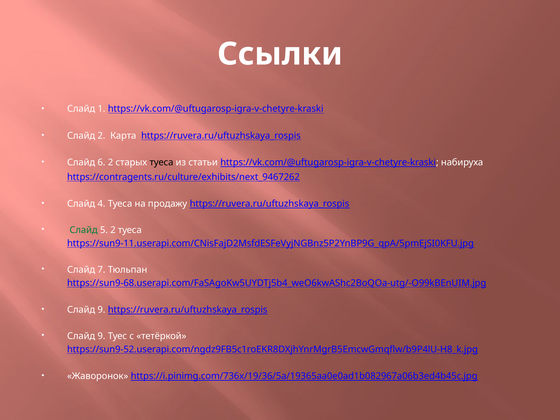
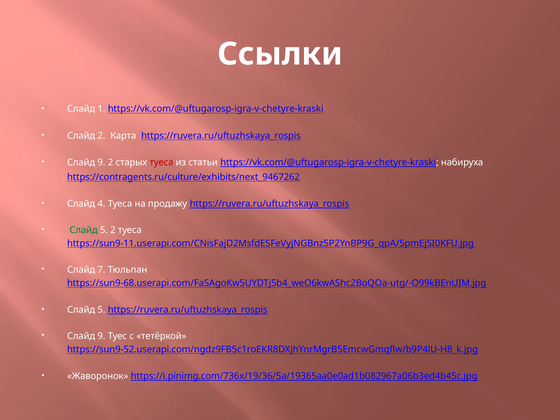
6 at (101, 162): 6 -> 9
туеса at (161, 162) colour: black -> red
9 at (101, 310): 9 -> 5
